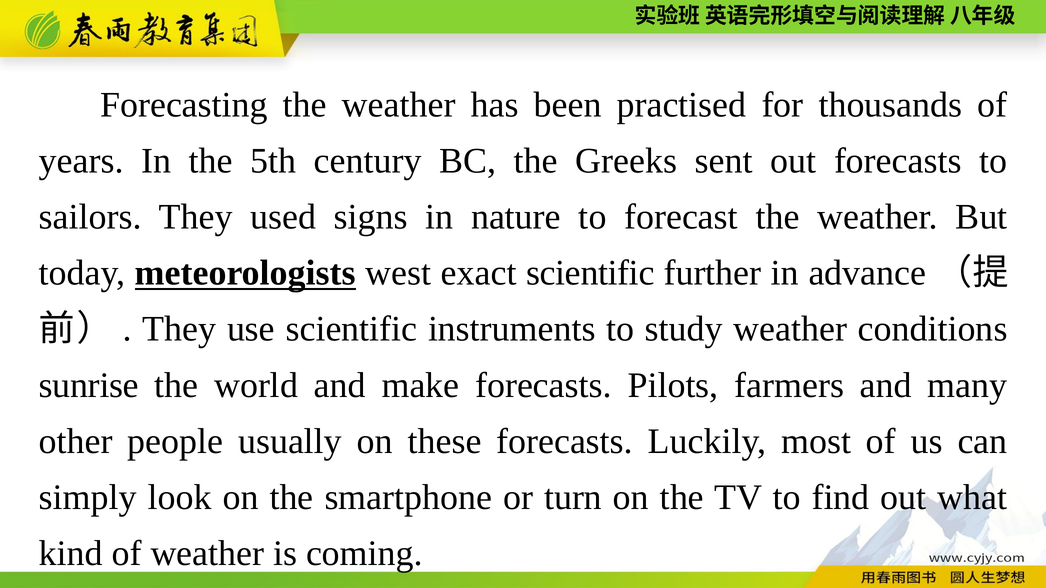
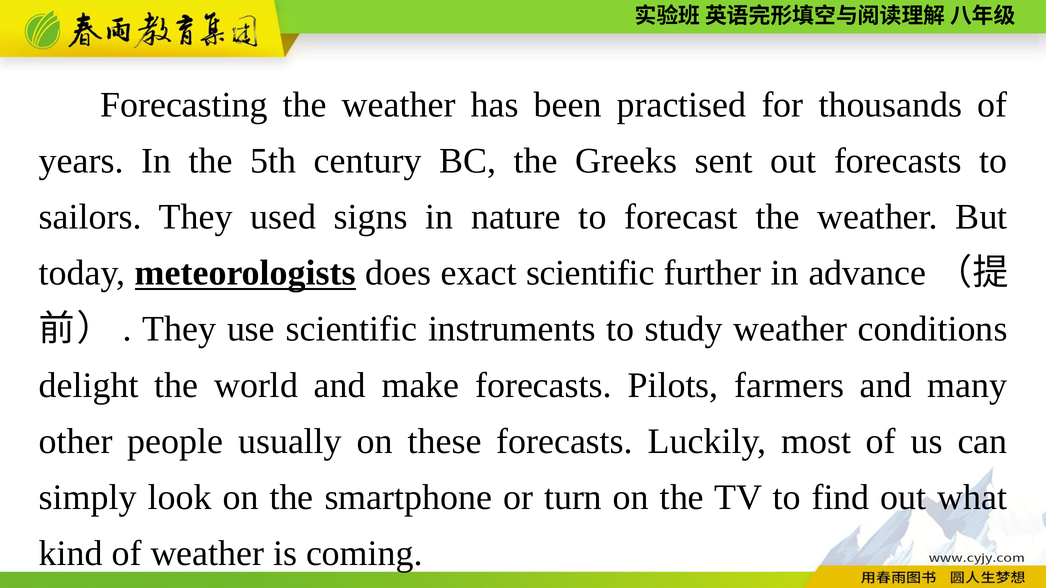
west: west -> does
sunrise: sunrise -> delight
